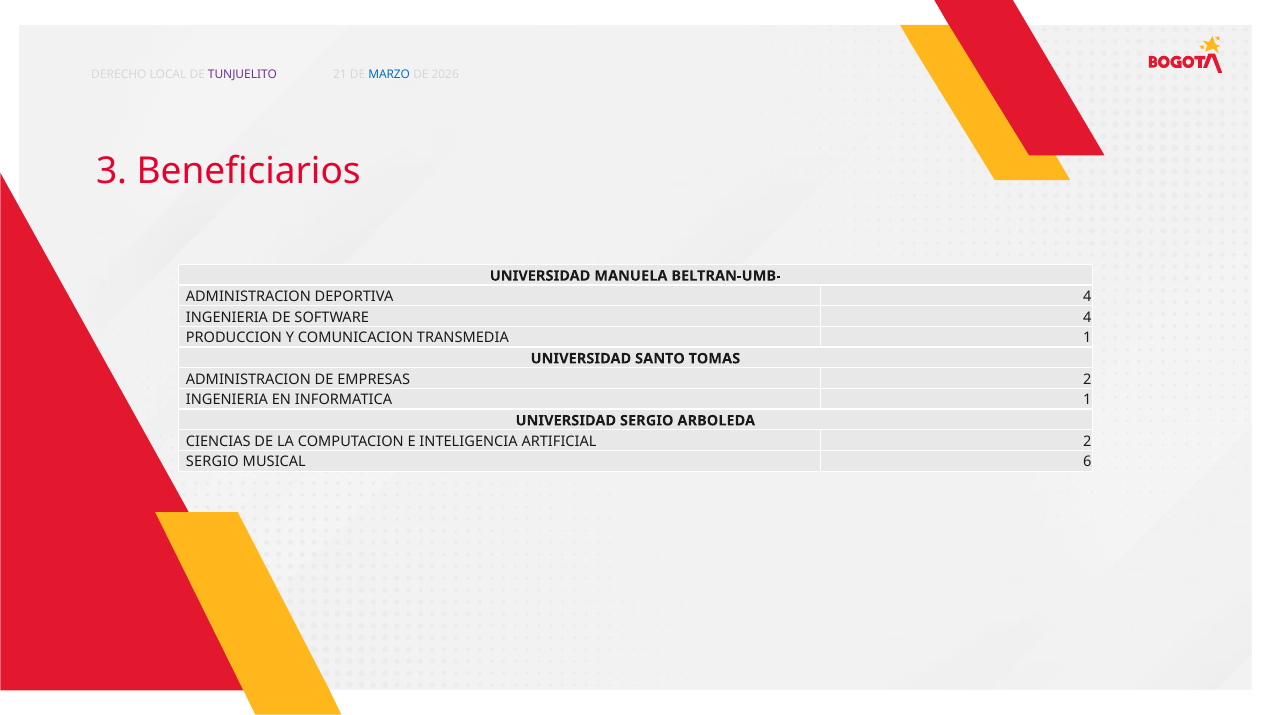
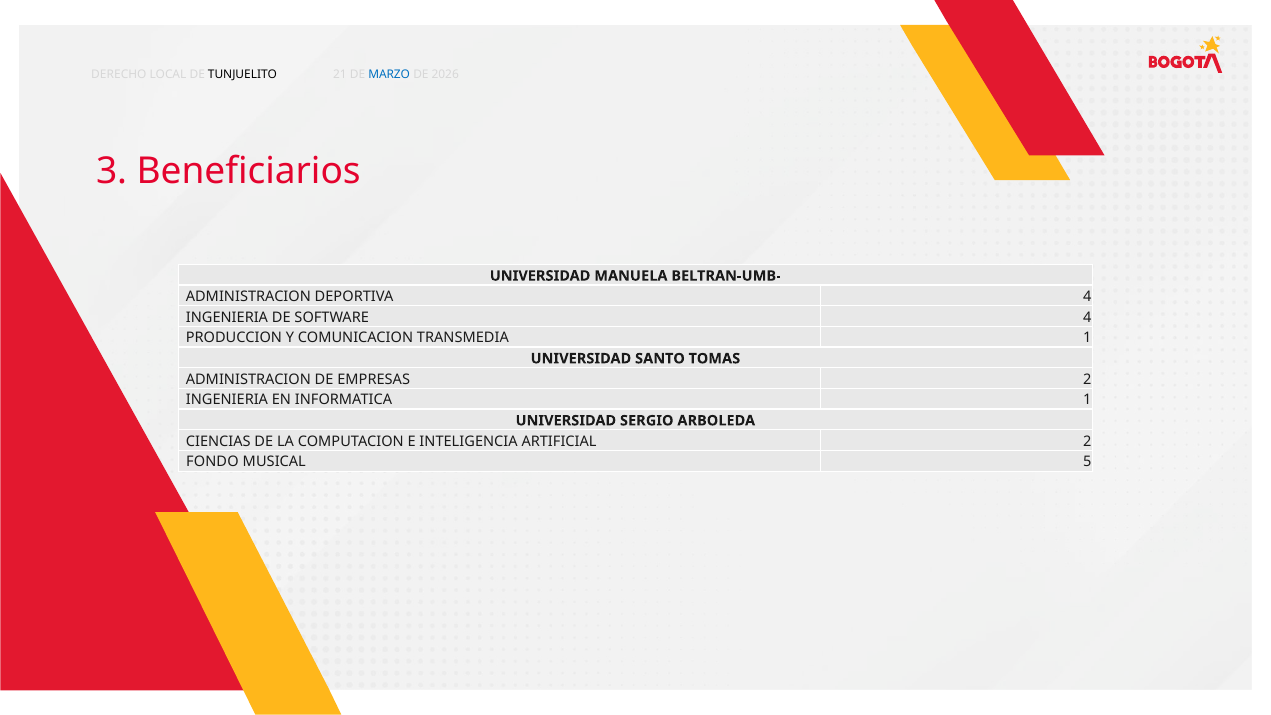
TUNJUELITO colour: purple -> black
SERGIO at (212, 462): SERGIO -> FONDO
6: 6 -> 5
